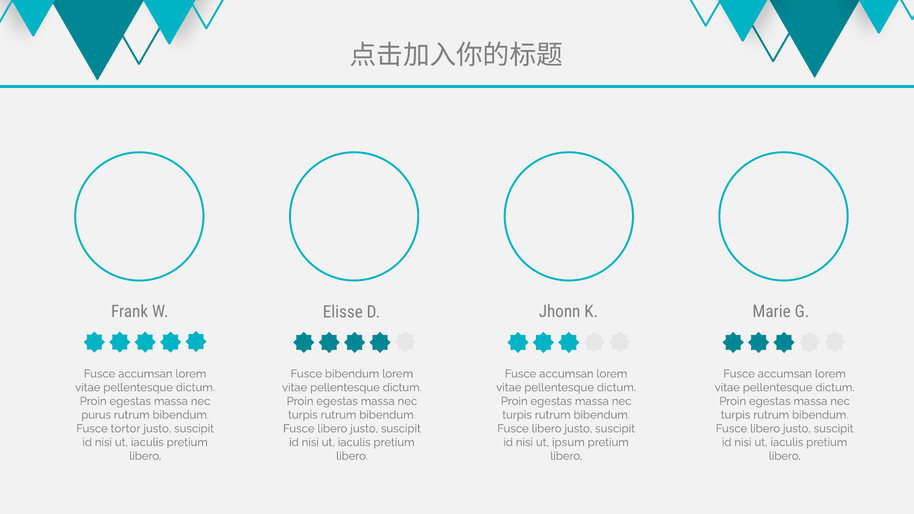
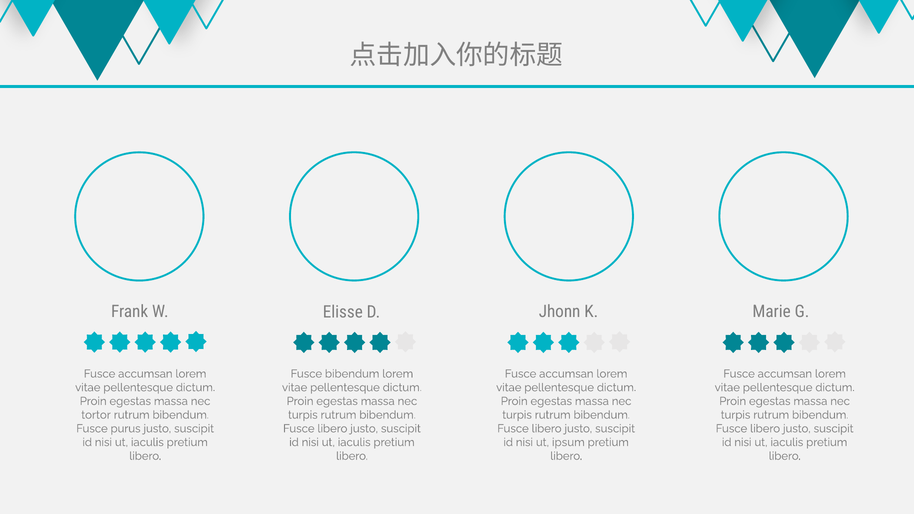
purus: purus -> tortor
tortor: tortor -> purus
